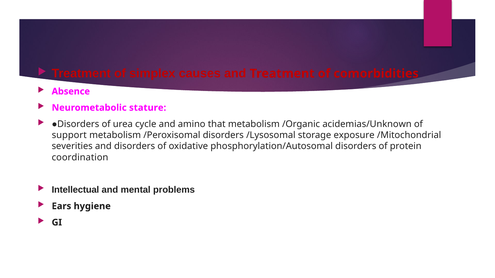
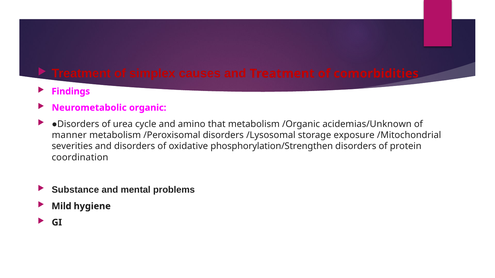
Absence: Absence -> Findings
stature: stature -> organic
support: support -> manner
phosphorylation/Autosomal: phosphorylation/Autosomal -> phosphorylation/Strengthen
Intellectual: Intellectual -> Substance
Ears: Ears -> Mild
